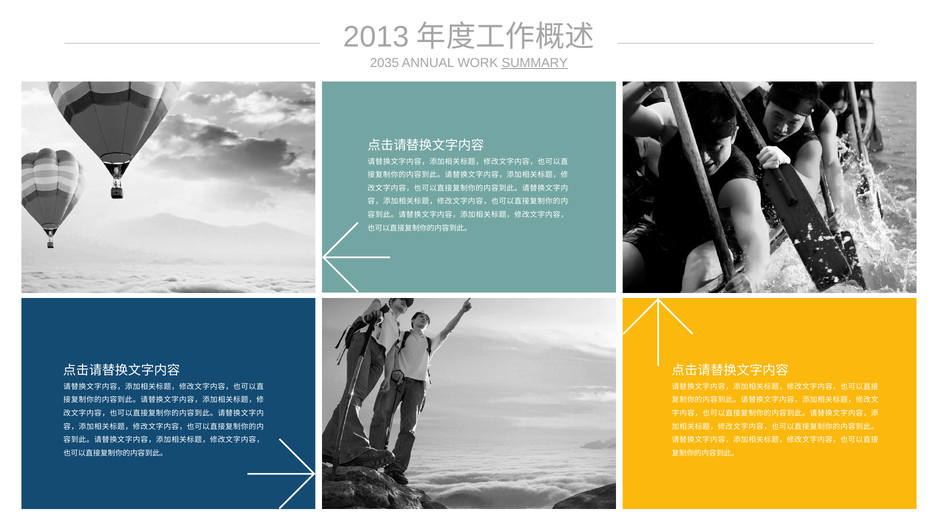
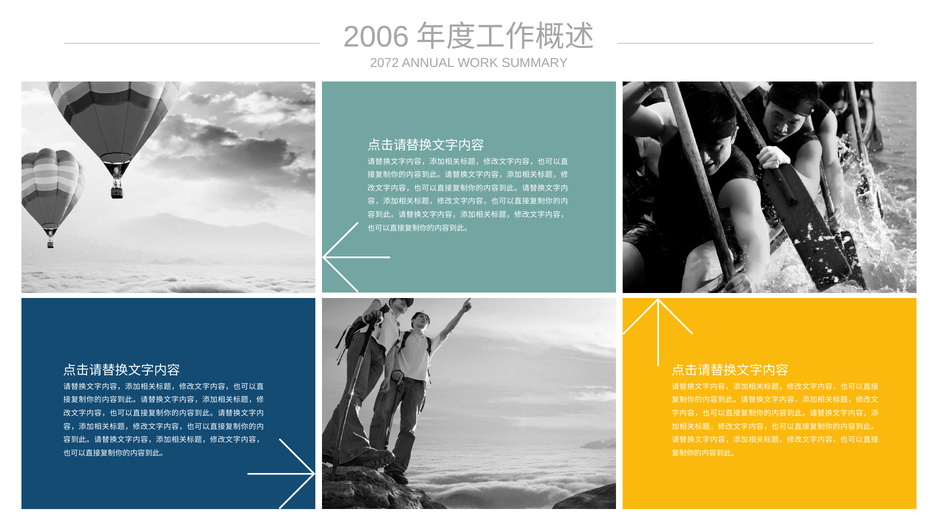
2013: 2013 -> 2006
2035: 2035 -> 2072
SUMMARY underline: present -> none
